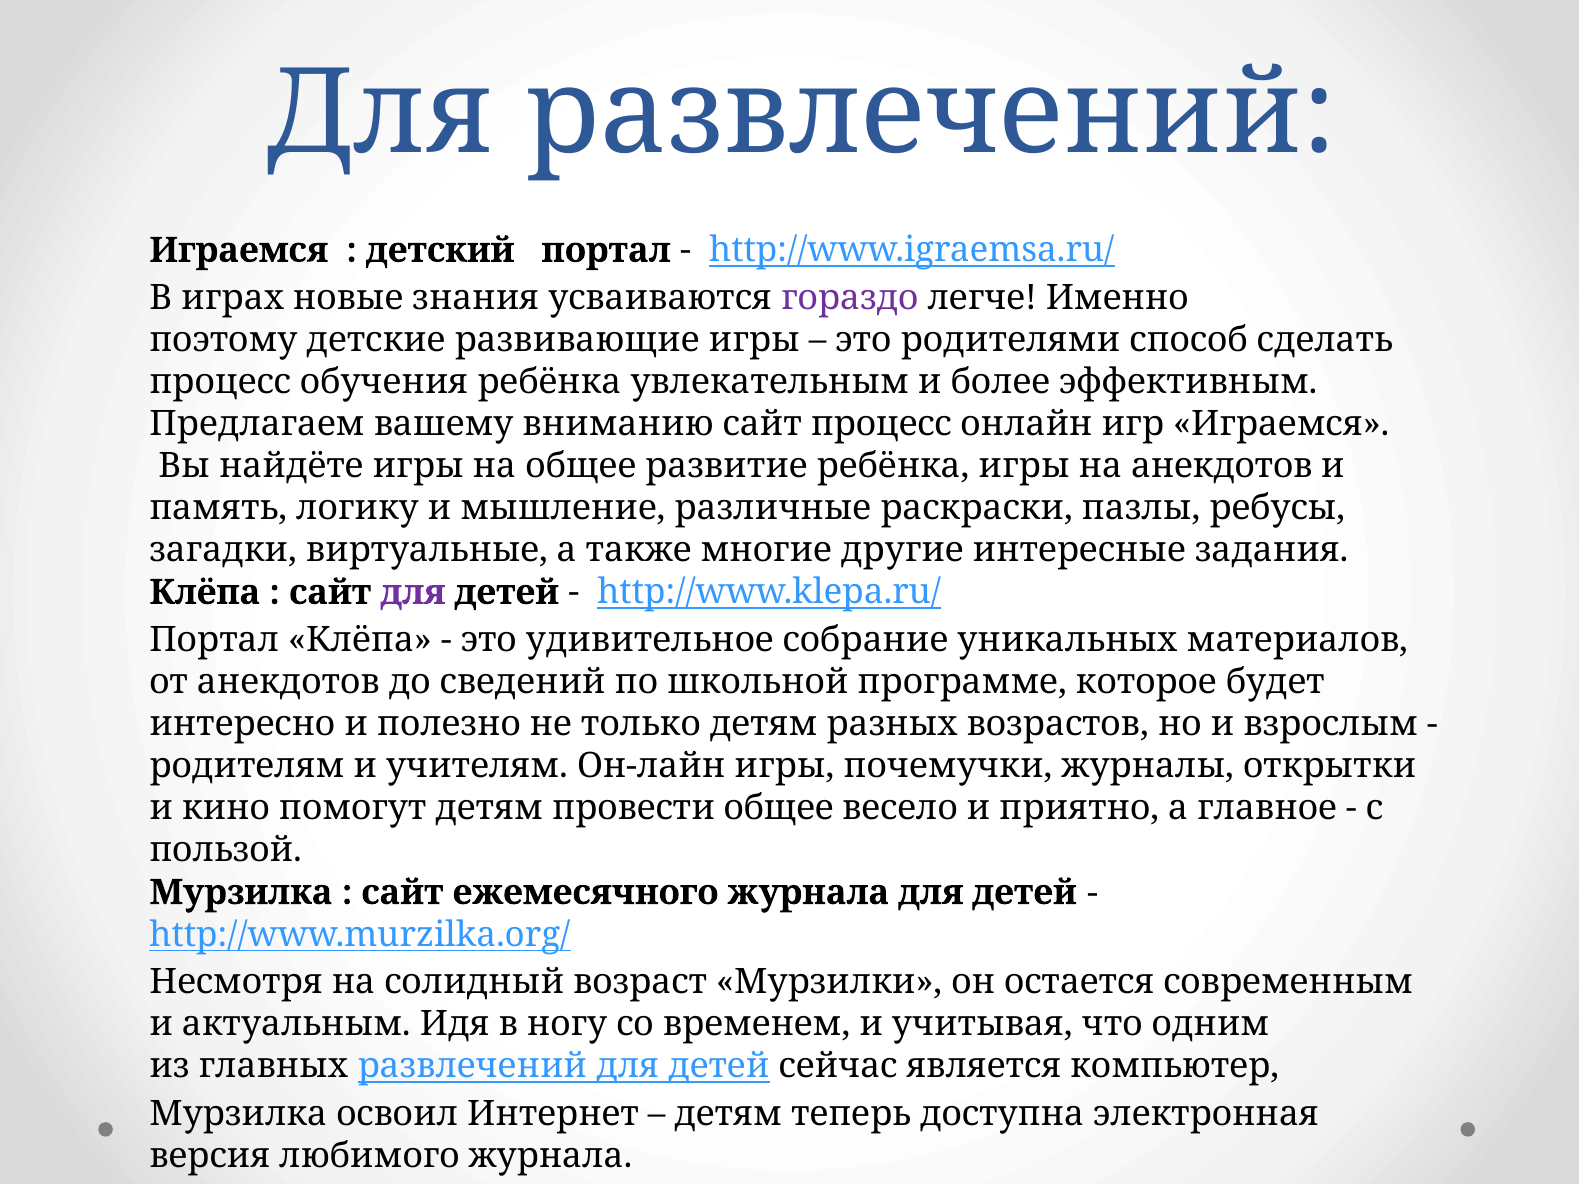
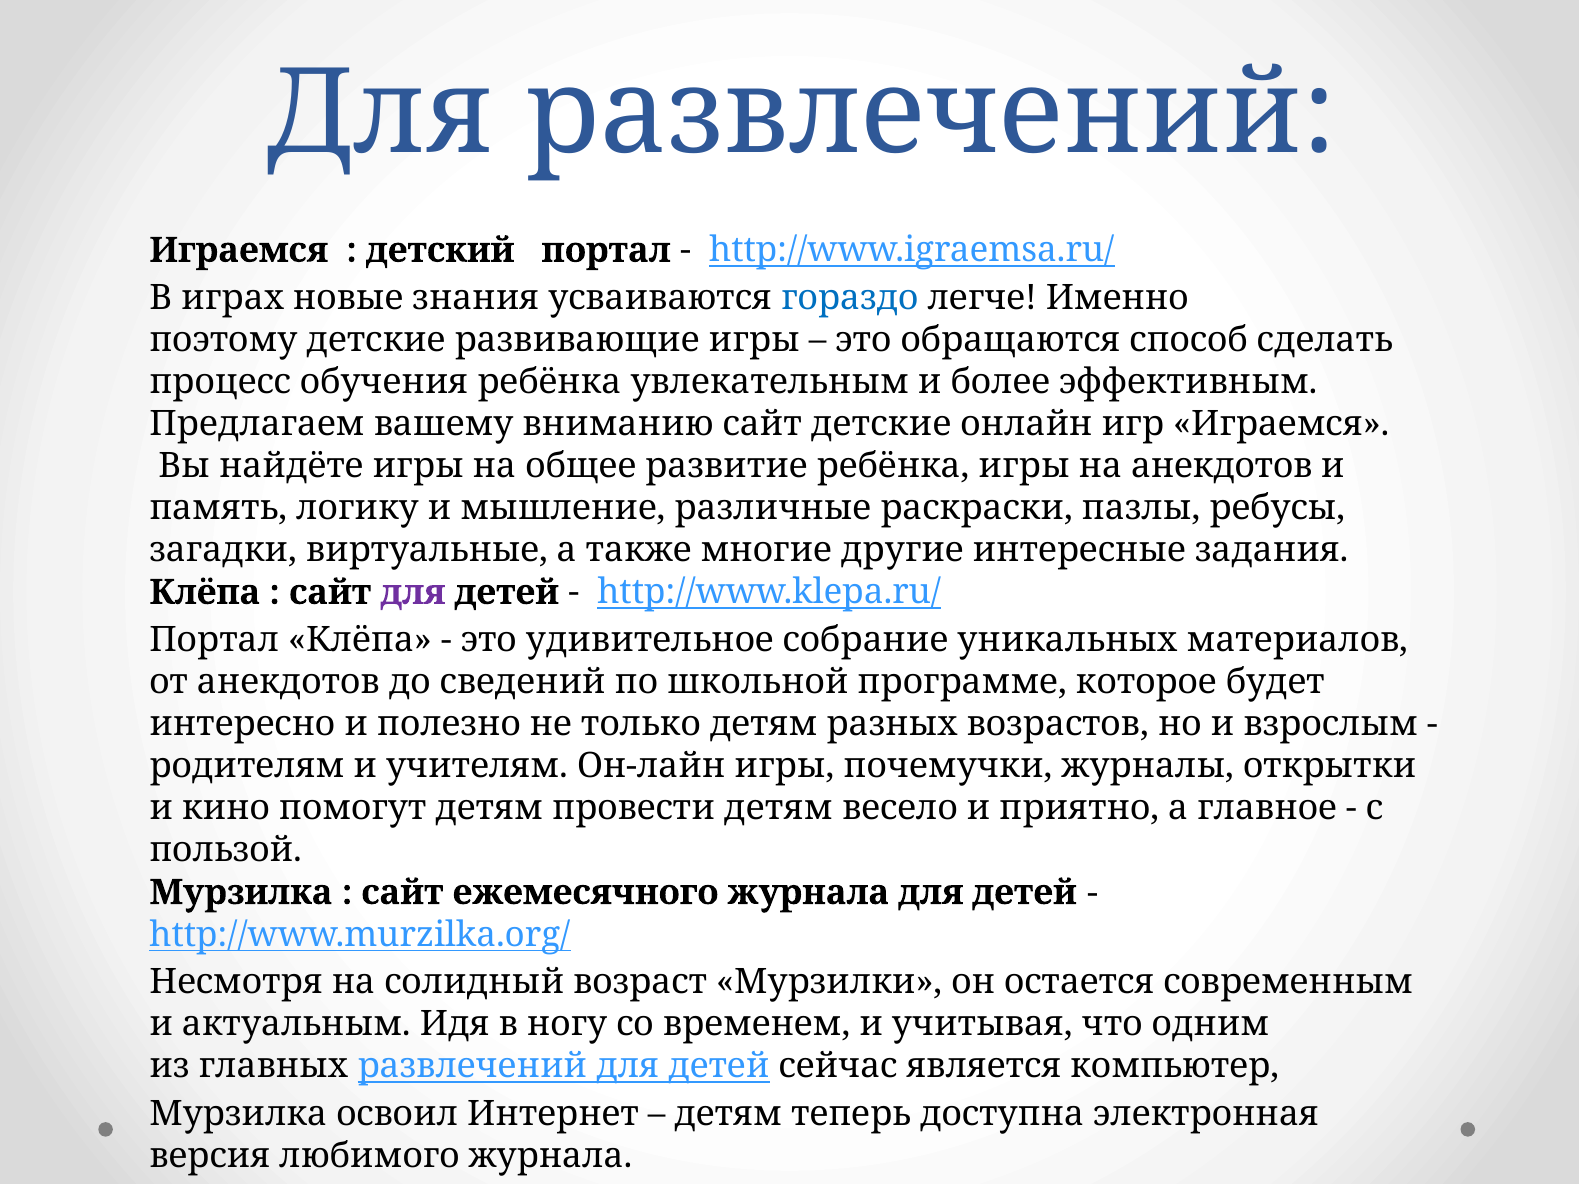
гораздо colour: purple -> blue
родителями: родителями -> обращаются
сайт процесс: процесс -> детские
провести общее: общее -> детям
